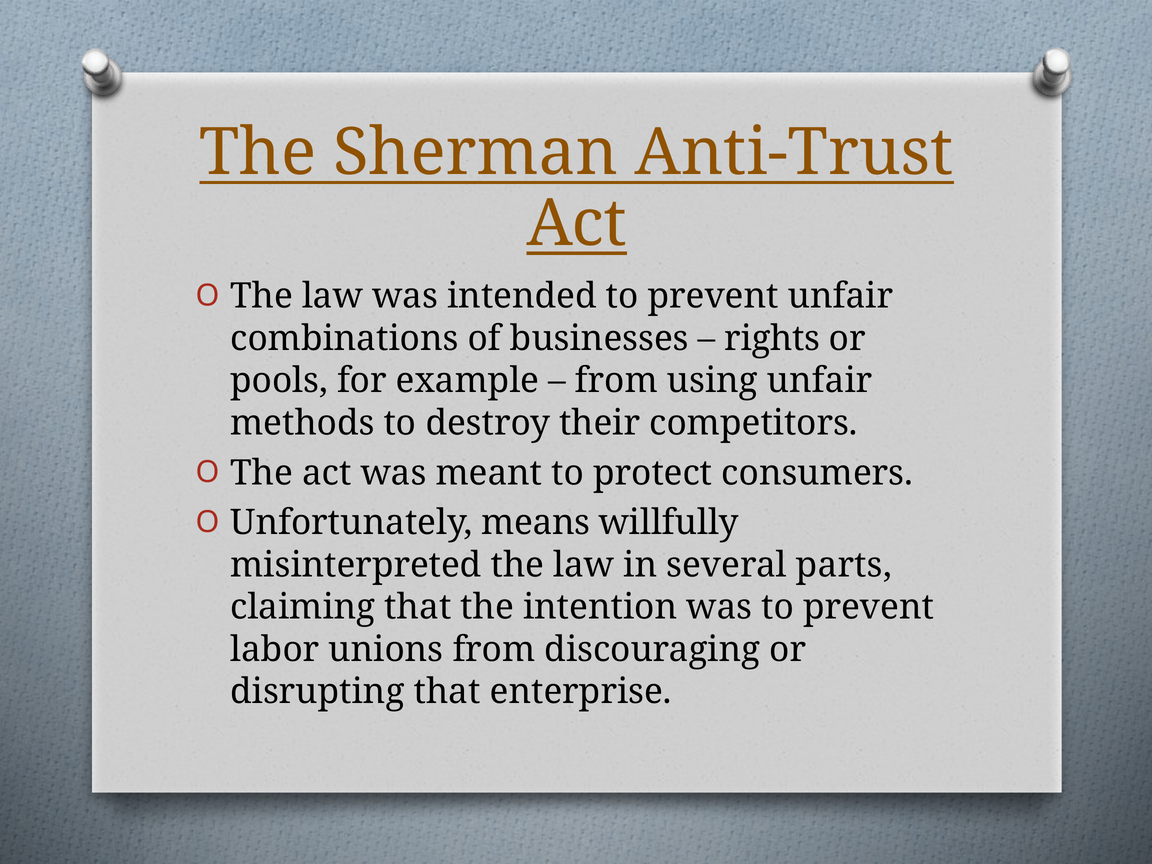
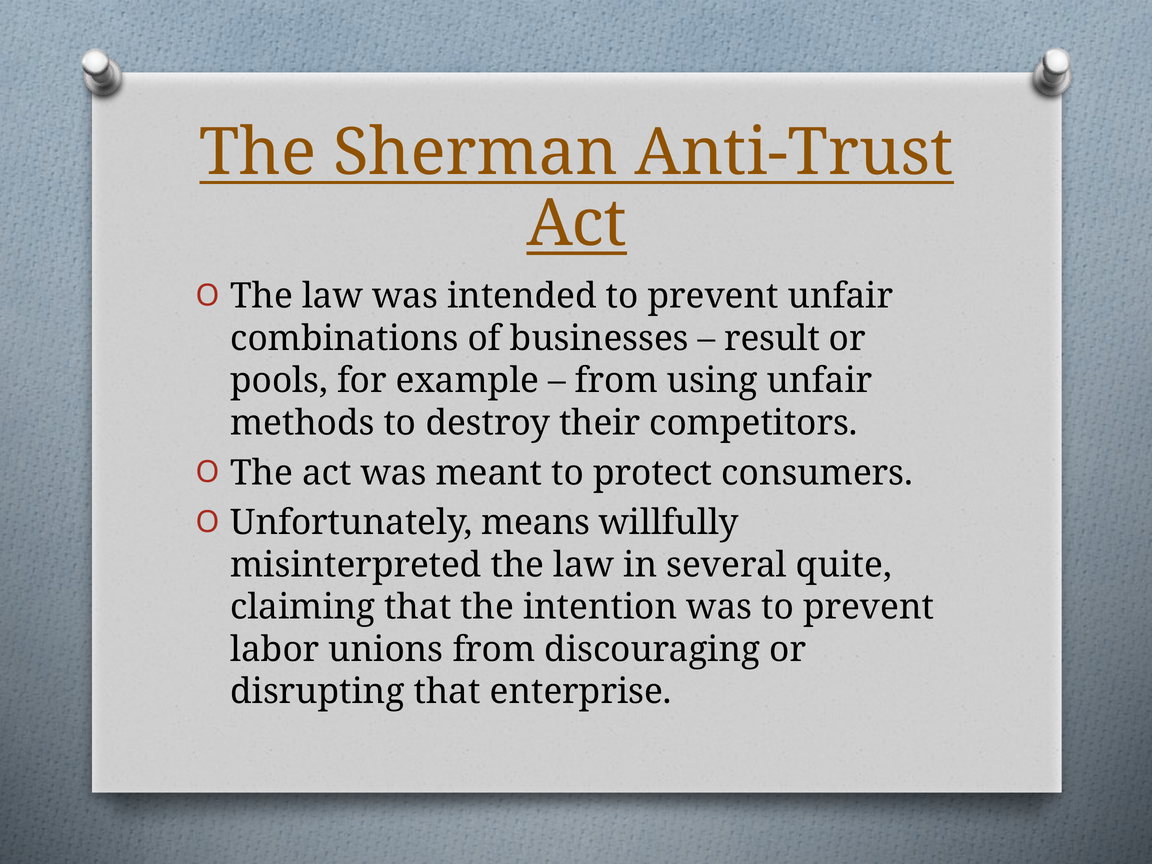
rights: rights -> result
parts: parts -> quite
